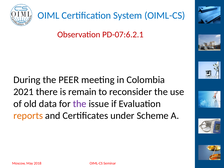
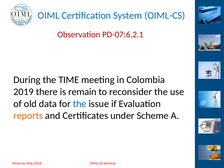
PEER: PEER -> TIME
2021: 2021 -> 2019
the at (80, 104) colour: purple -> blue
